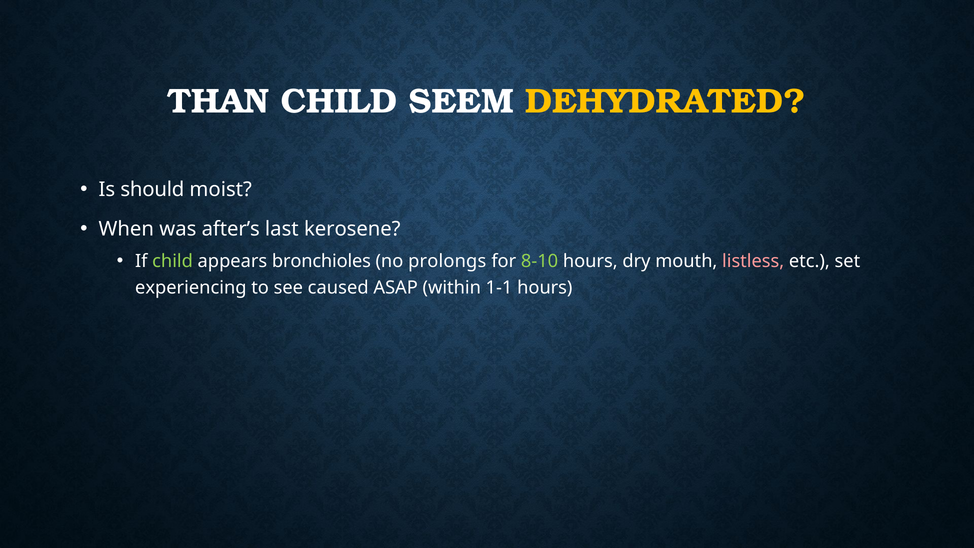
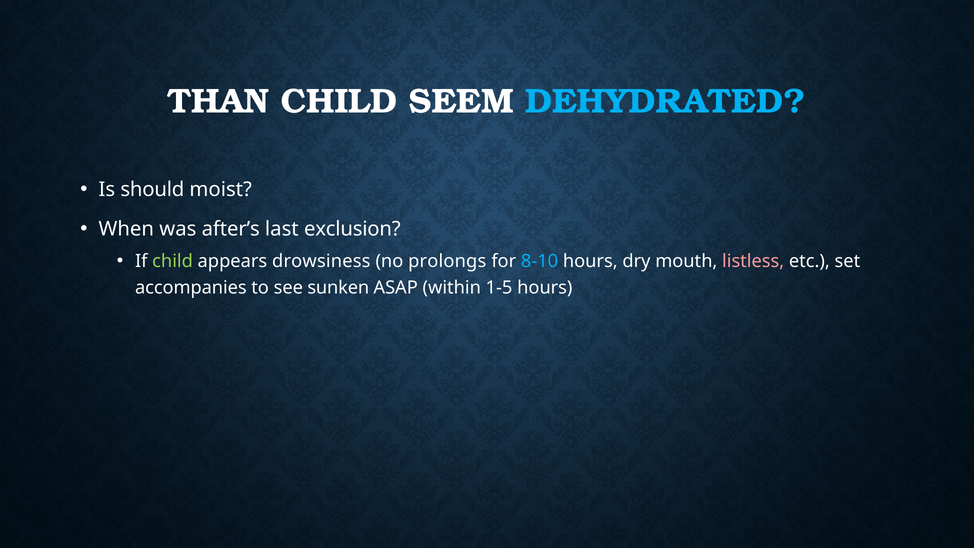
DEHYDRATED colour: yellow -> light blue
kerosene: kerosene -> exclusion
bronchioles: bronchioles -> drowsiness
8-10 colour: light green -> light blue
experiencing: experiencing -> accompanies
caused: caused -> sunken
1-1: 1-1 -> 1-5
